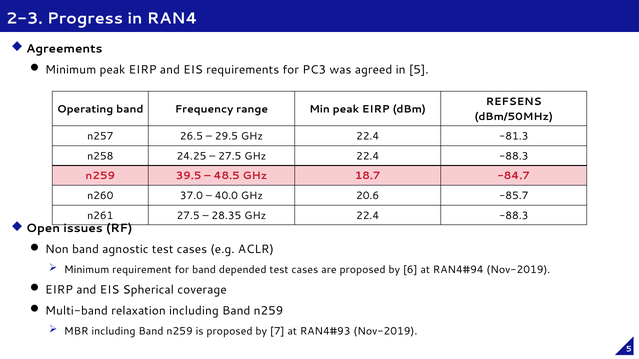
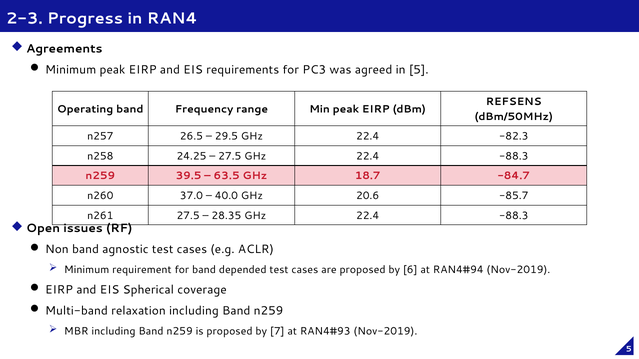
-81.3: -81.3 -> -82.3
48.5: 48.5 -> 63.5
